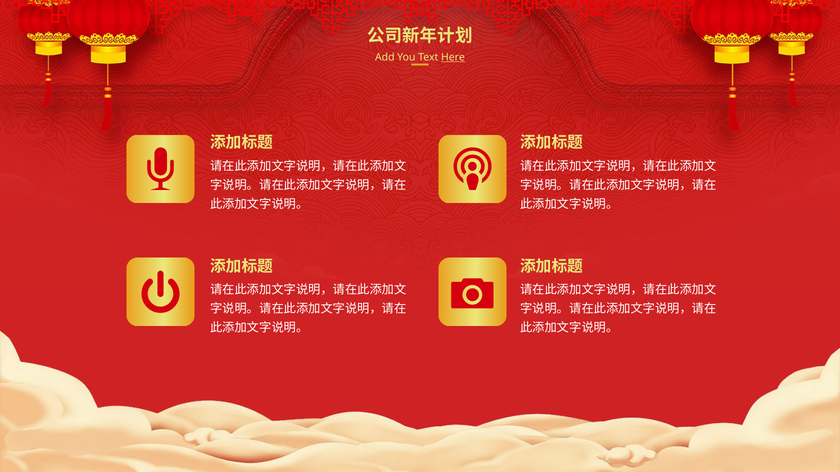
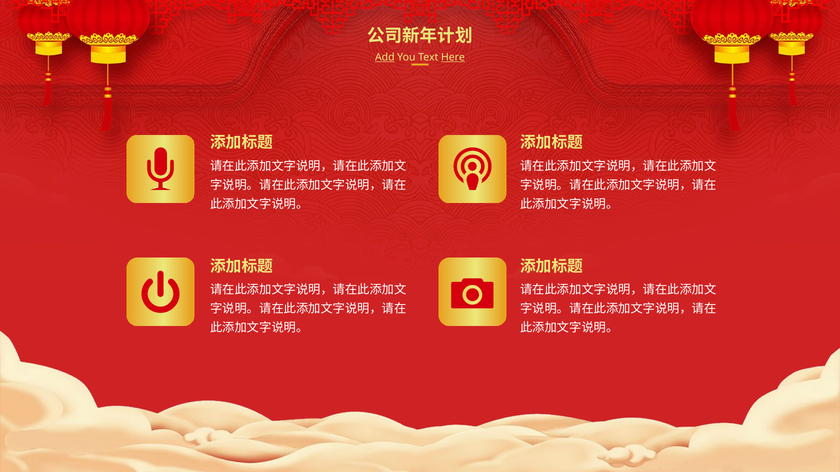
Add underline: none -> present
